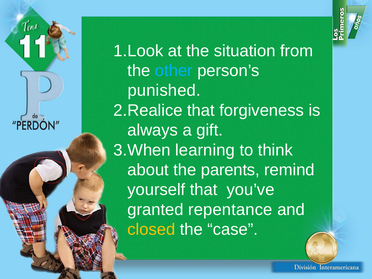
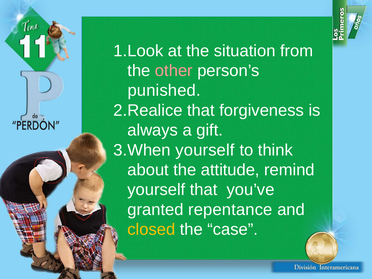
other colour: light blue -> pink
learning at (205, 150): learning -> yourself
parents: parents -> attitude
